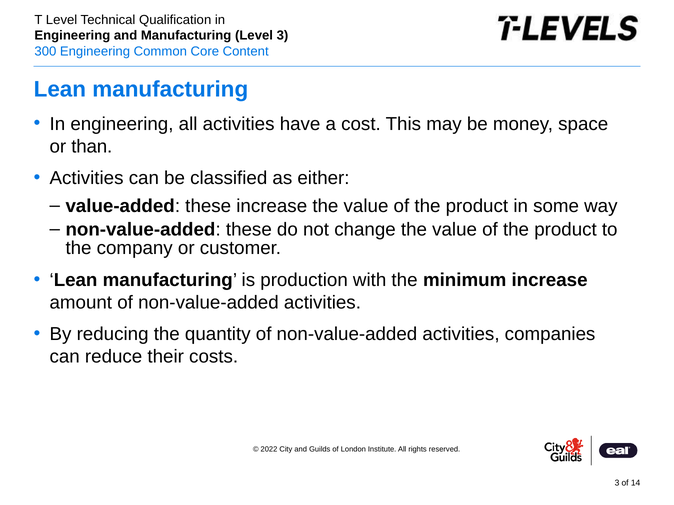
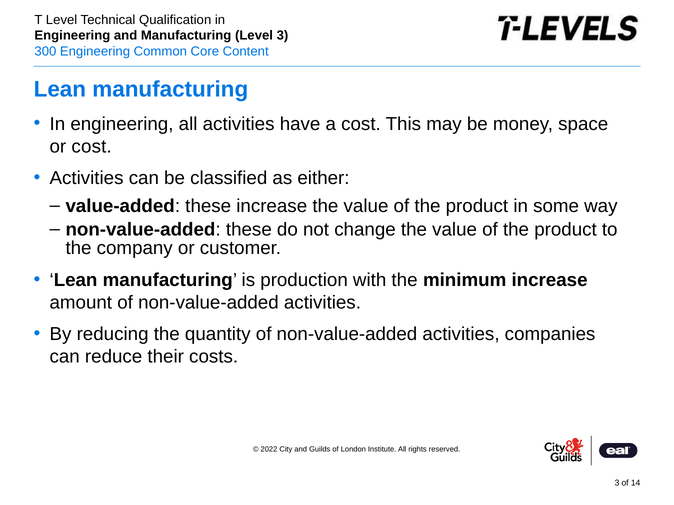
or than: than -> cost
